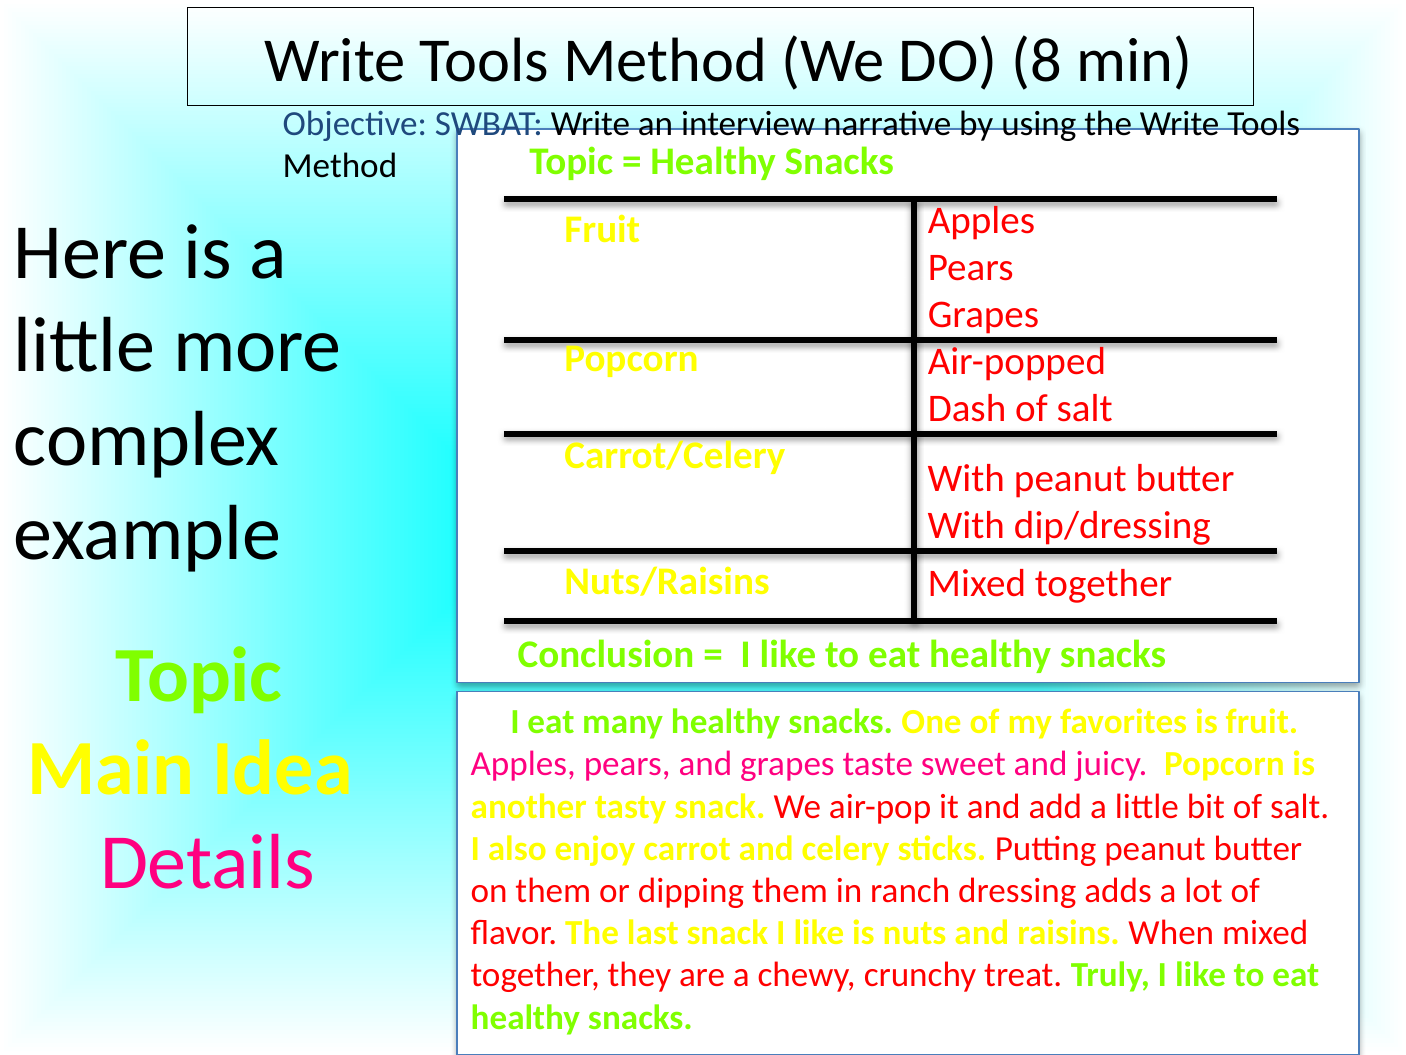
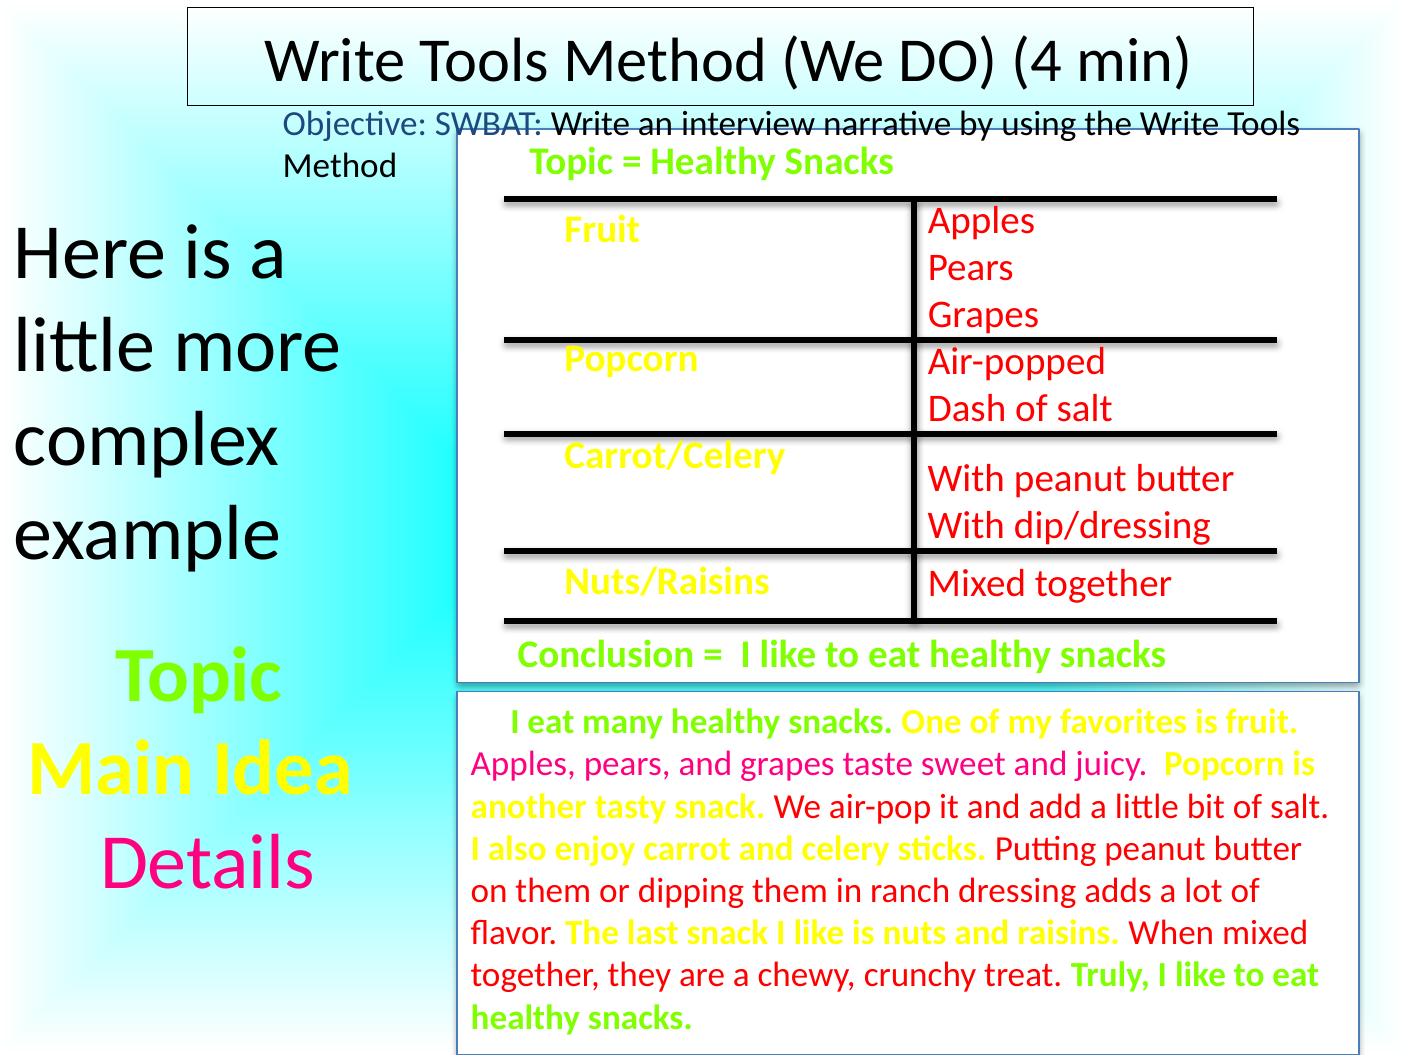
8: 8 -> 4
